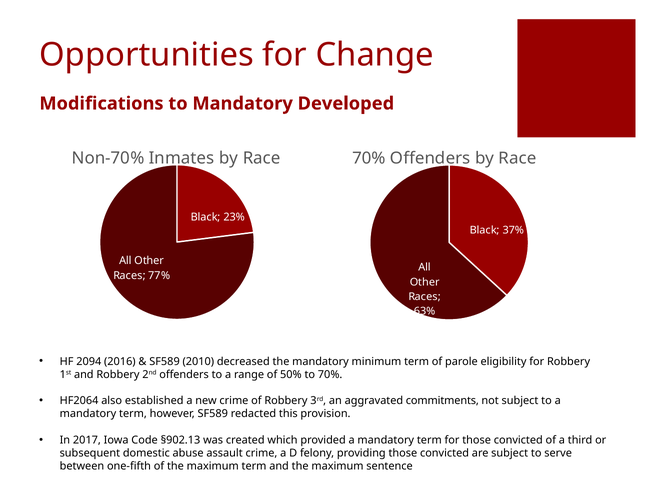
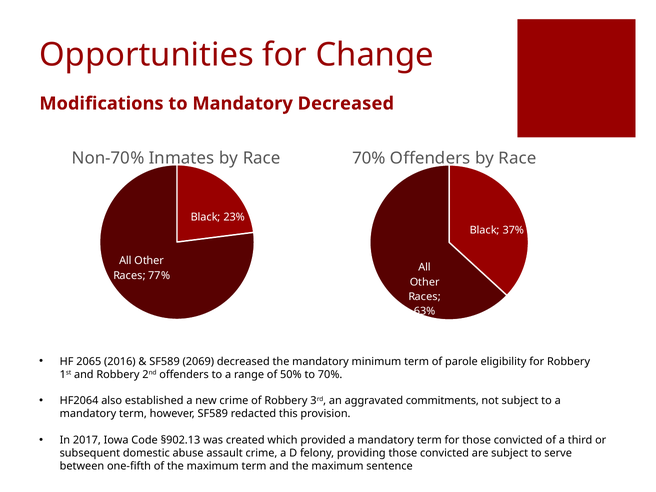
Mandatory Developed: Developed -> Decreased
2094: 2094 -> 2065
2010: 2010 -> 2069
